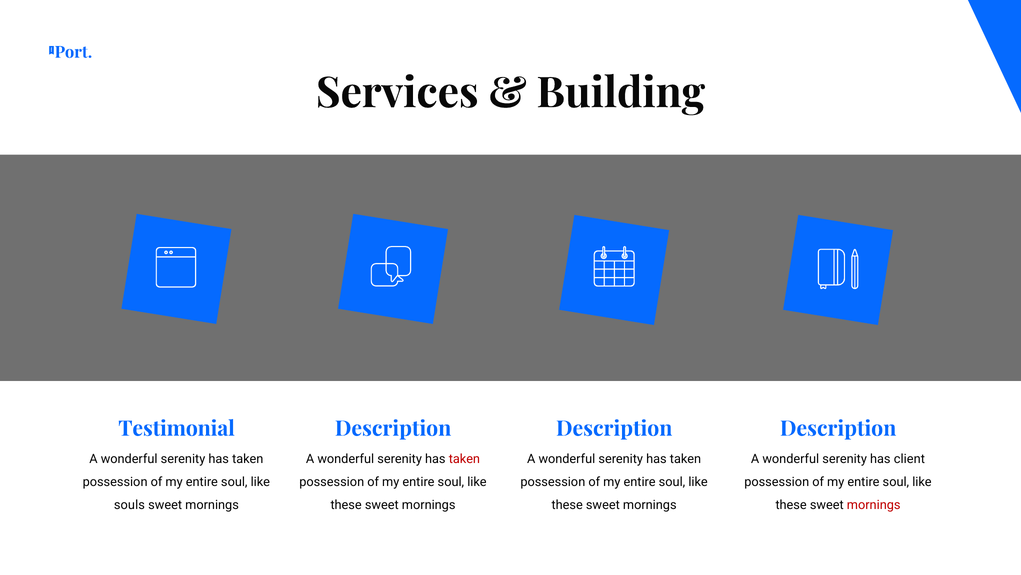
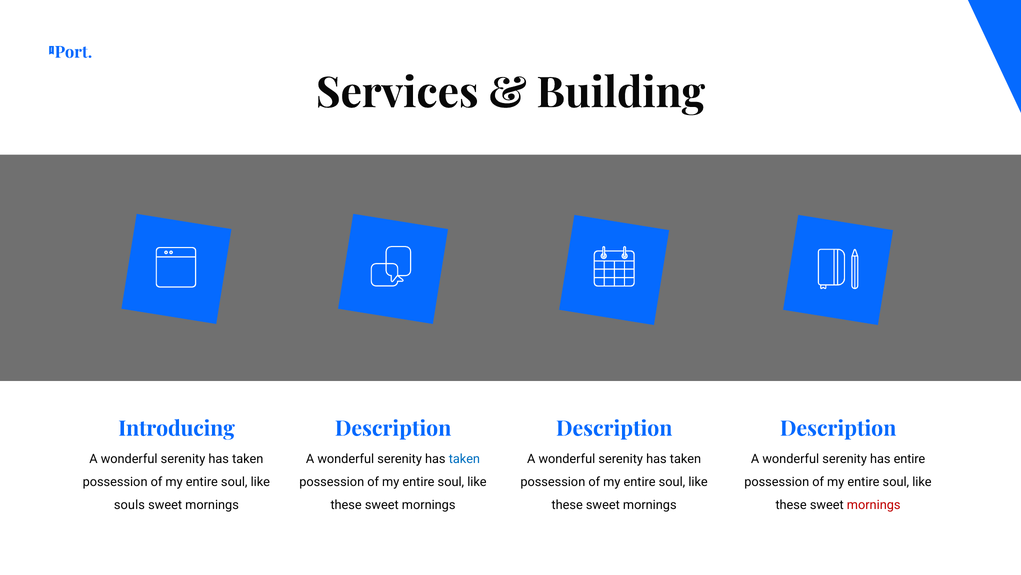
Testimonial: Testimonial -> Introducing
taken at (464, 459) colour: red -> blue
has client: client -> entire
